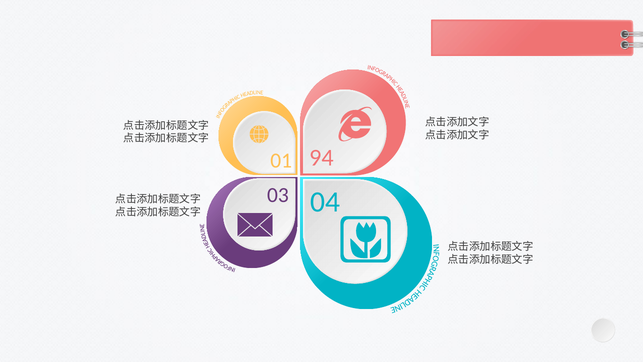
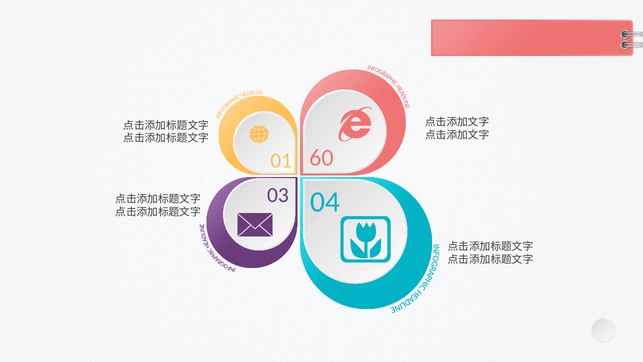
94: 94 -> 60
